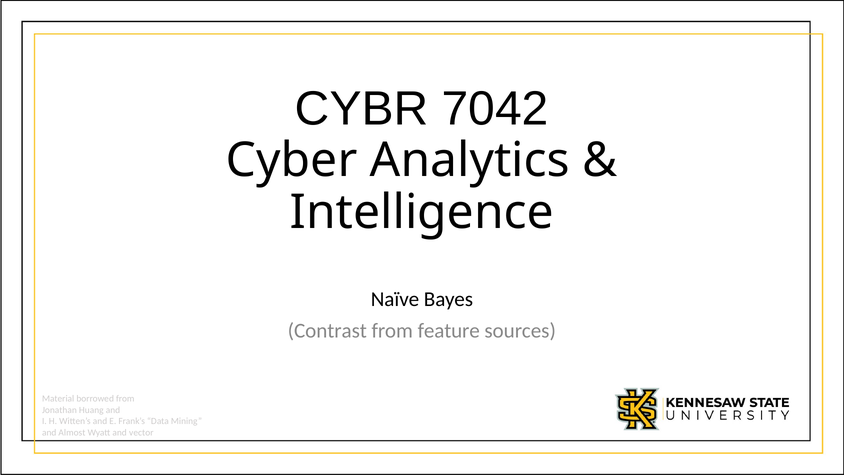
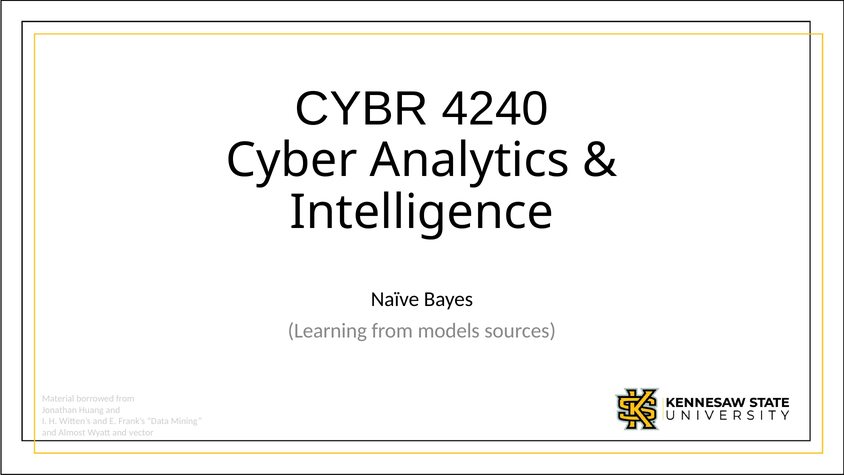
7042: 7042 -> 4240
Contrast: Contrast -> Learning
feature: feature -> models
